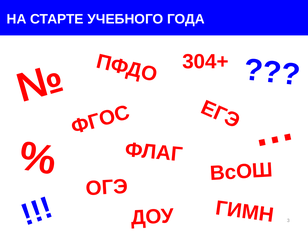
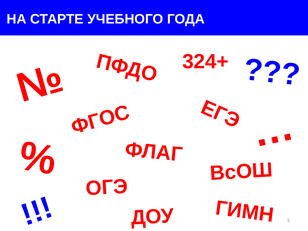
304+: 304+ -> 324+
